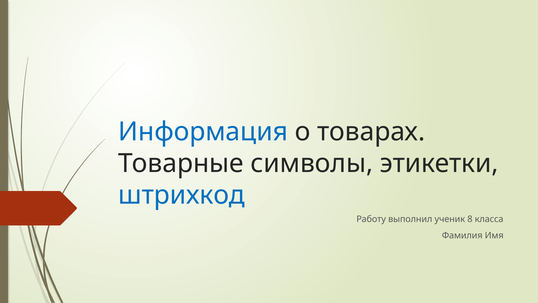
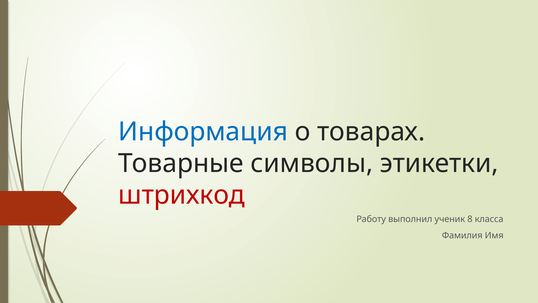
штрихкод colour: blue -> red
